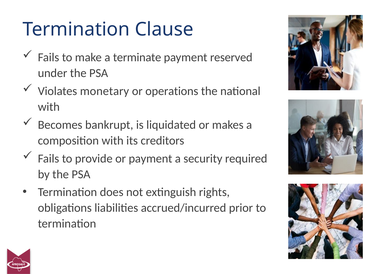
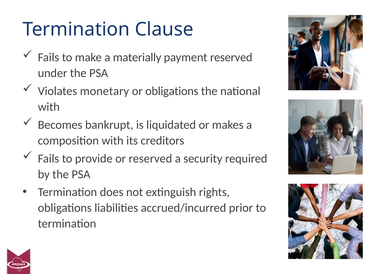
terminate: terminate -> materially
or operations: operations -> obligations
or payment: payment -> reserved
